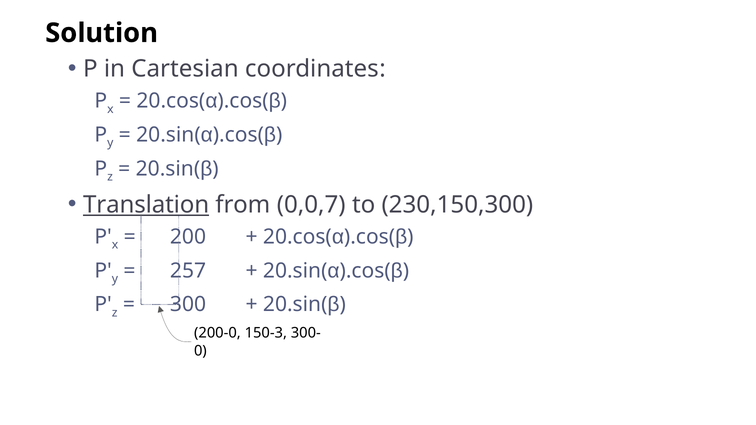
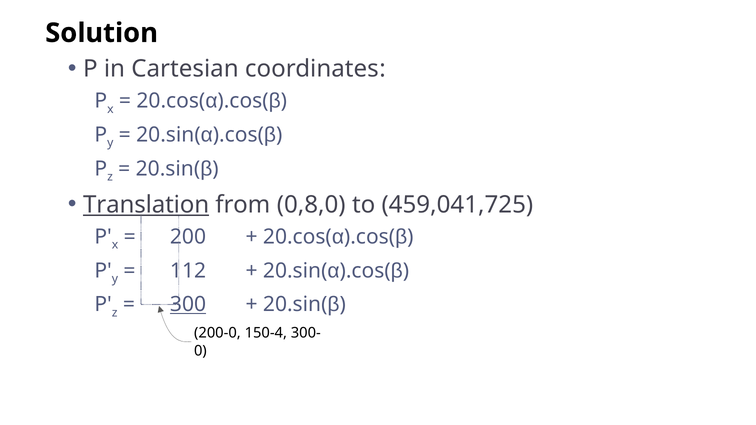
0,0,7: 0,0,7 -> 0,8,0
230,150,300: 230,150,300 -> 459,041,725
257: 257 -> 112
300 underline: none -> present
150-3: 150-3 -> 150-4
